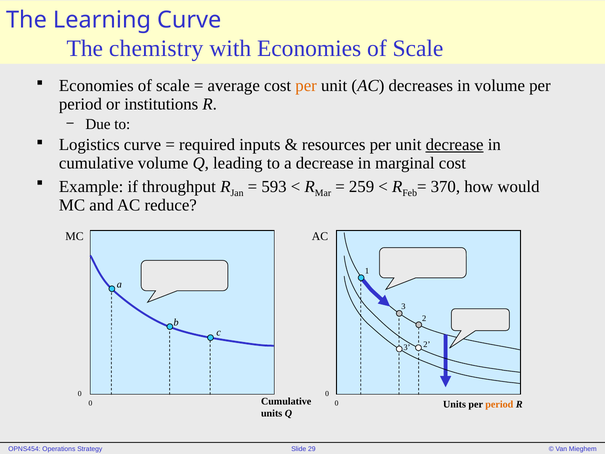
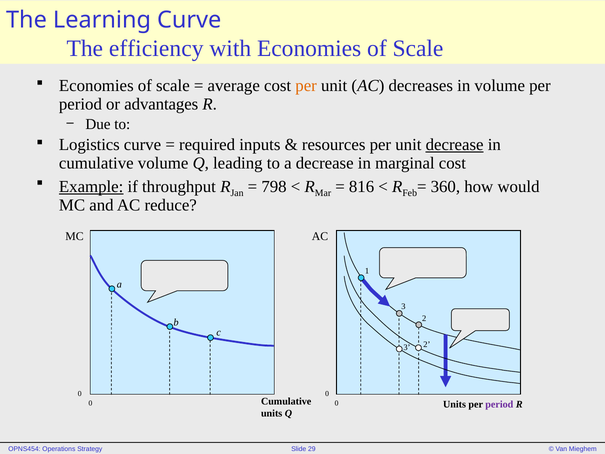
chemistry: chemistry -> efficiency
institutions: institutions -> advantages
Example underline: none -> present
593: 593 -> 798
259: 259 -> 816
370: 370 -> 360
period at (499, 404) colour: orange -> purple
